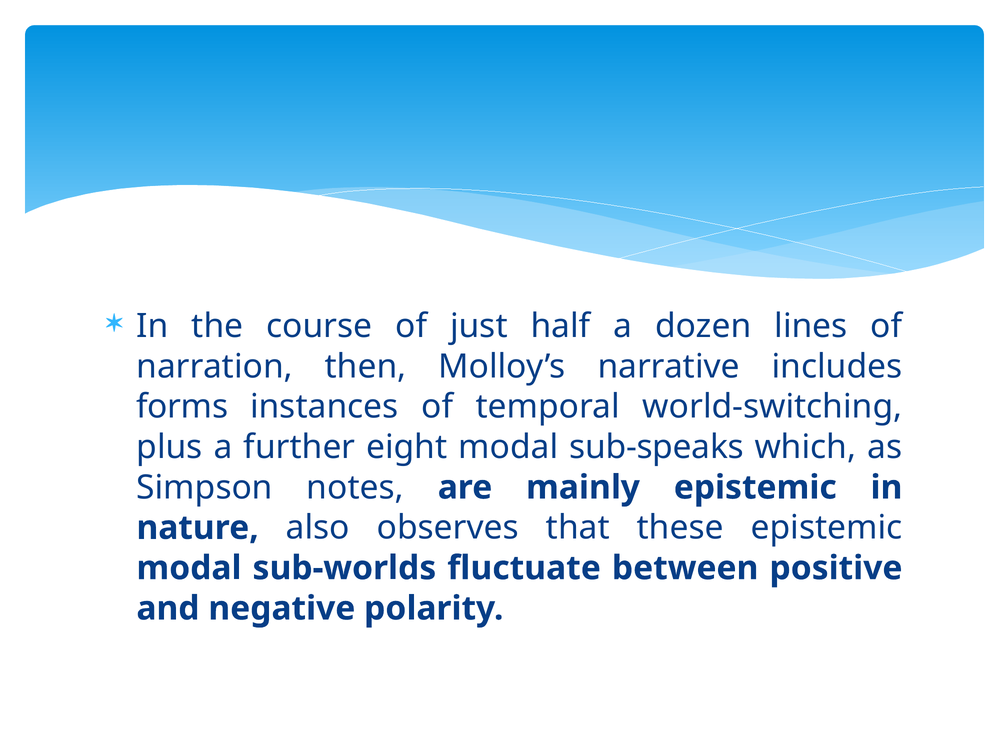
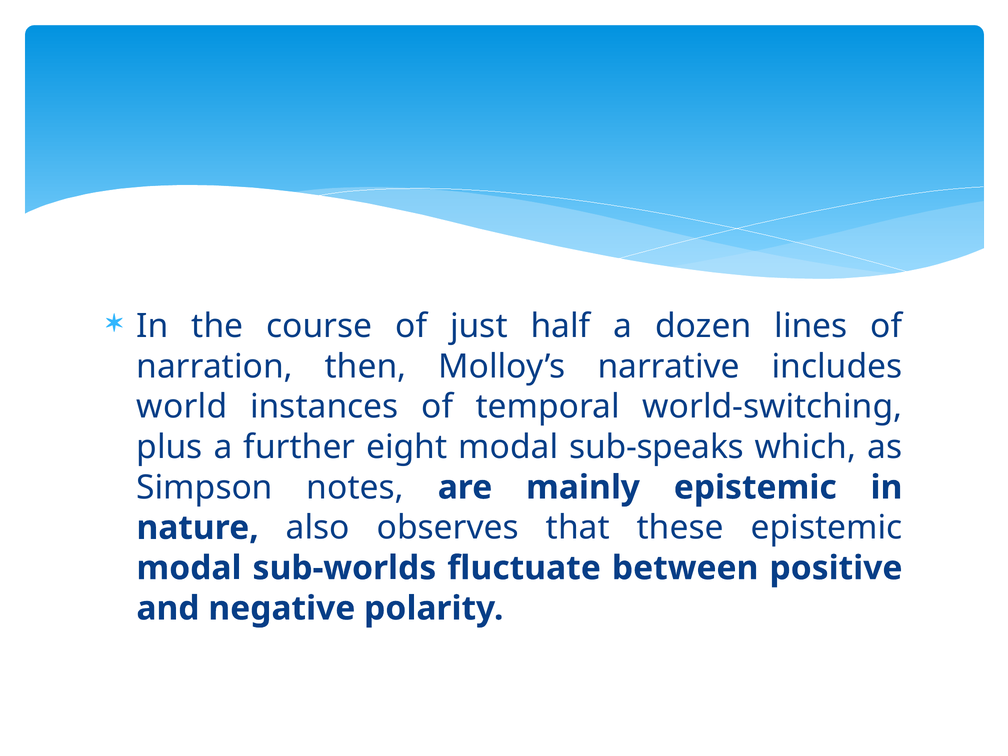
forms: forms -> world
